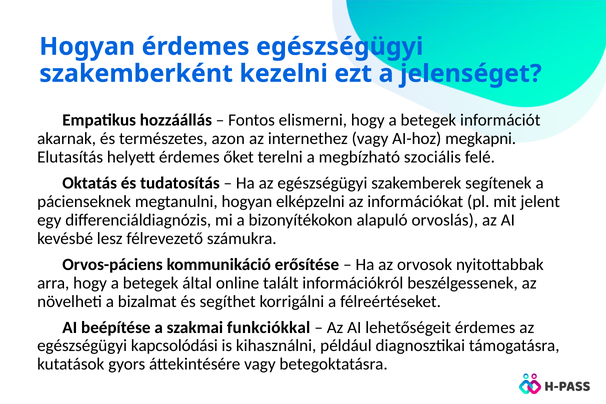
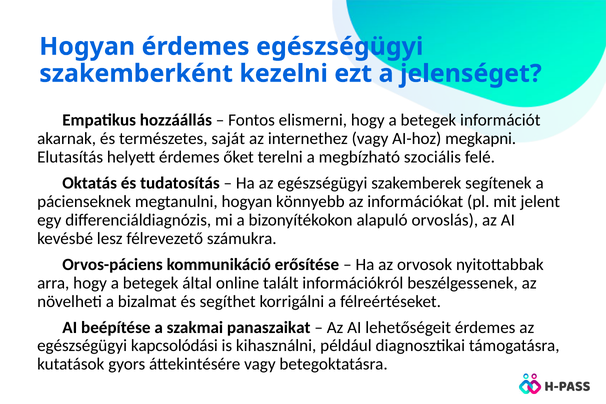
azon: azon -> saját
elképzelni: elképzelni -> könnyebb
funkciókkal: funkciókkal -> panaszaikat
